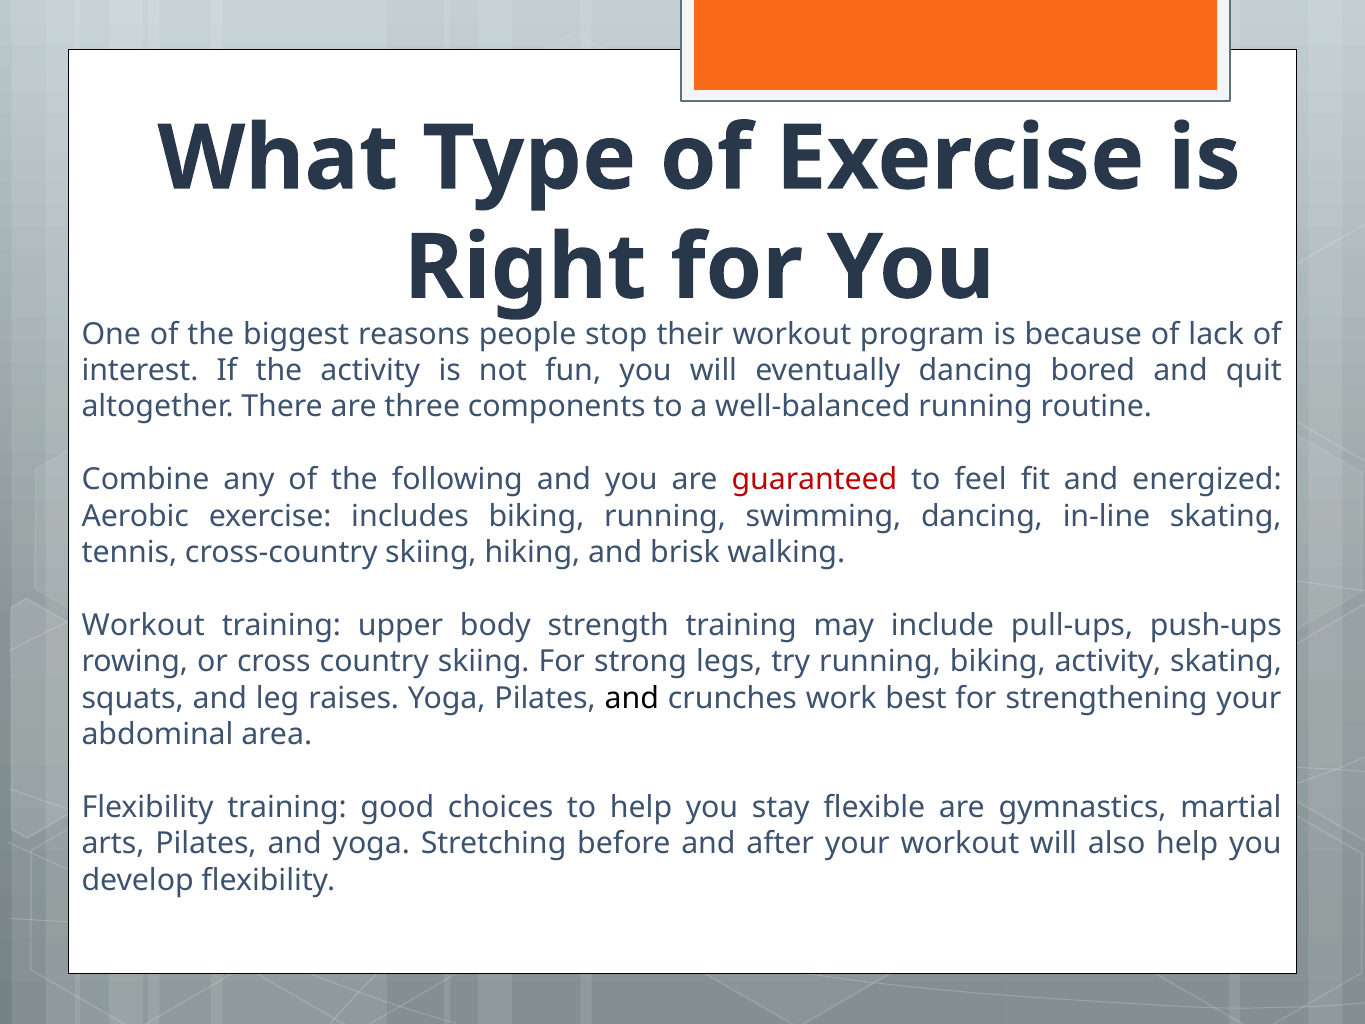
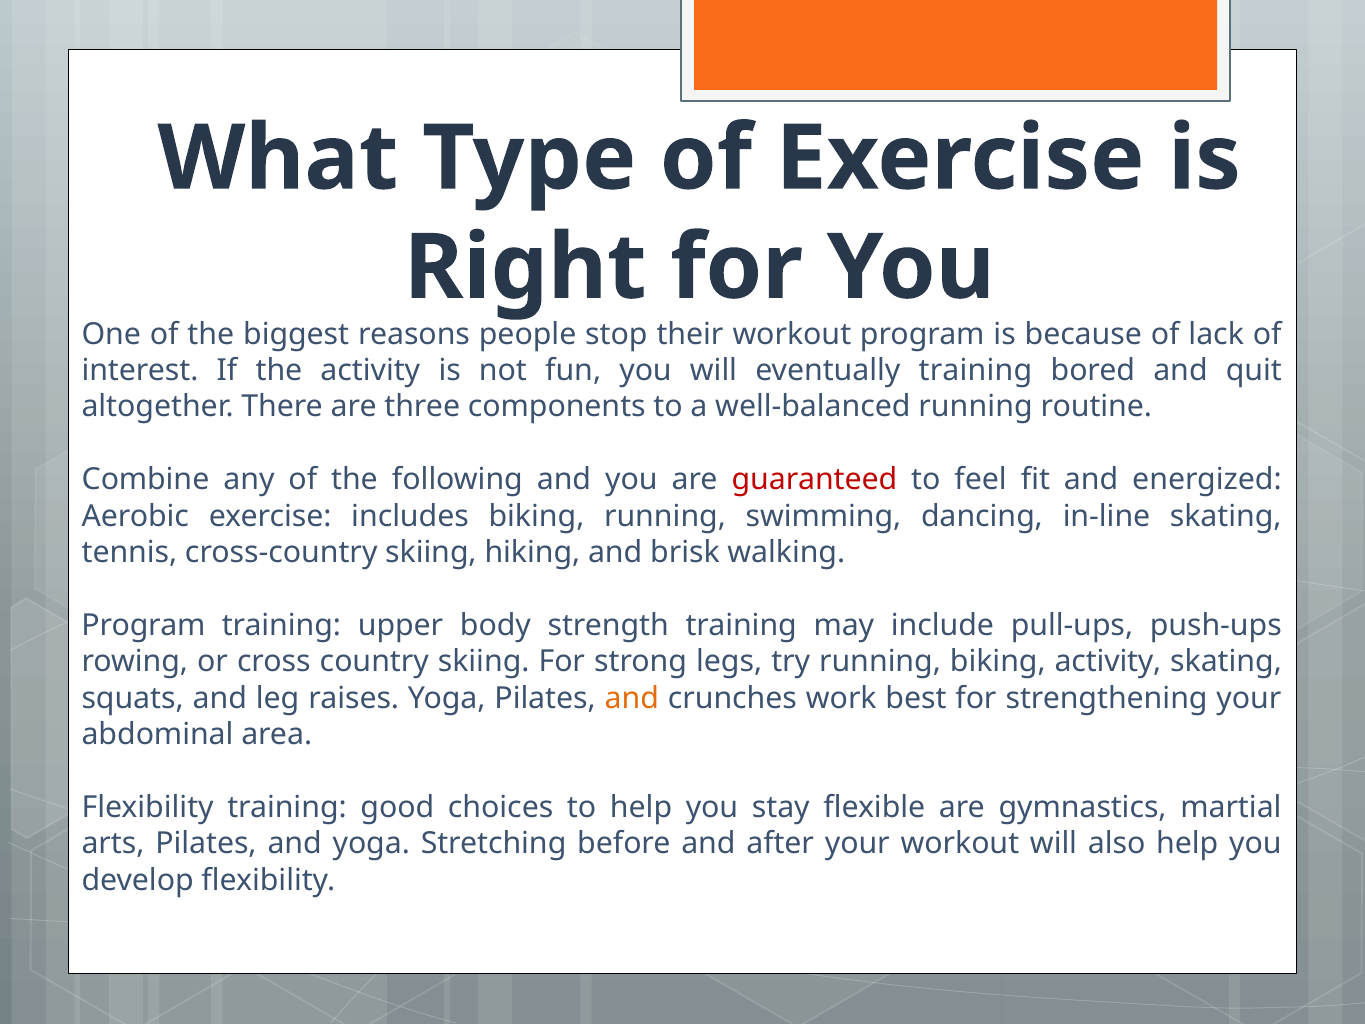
eventually dancing: dancing -> training
Workout at (143, 625): Workout -> Program
and at (632, 698) colour: black -> orange
